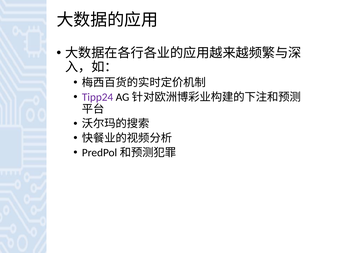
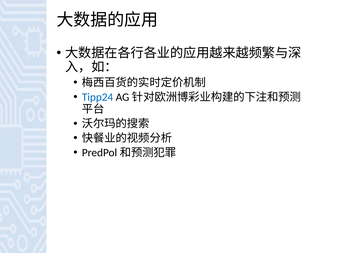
Tipp24 colour: purple -> blue
